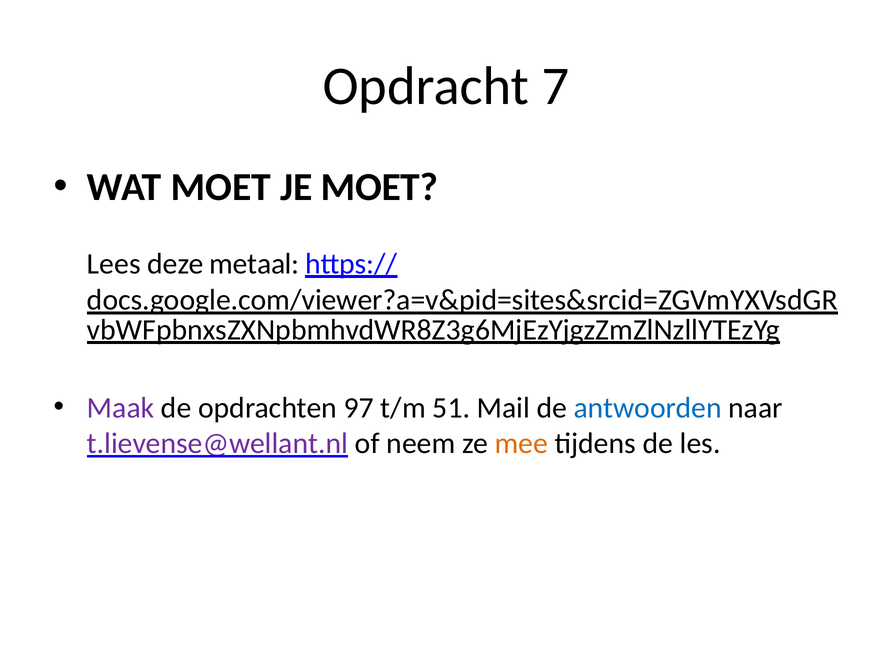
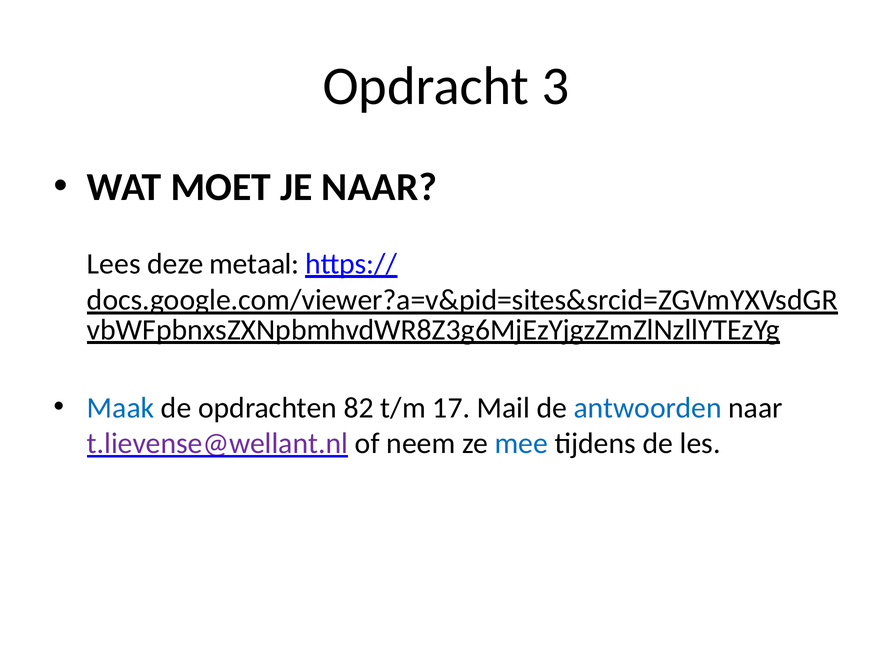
7: 7 -> 3
JE MOET: MOET -> NAAR
Maak colour: purple -> blue
97: 97 -> 82
51: 51 -> 17
mee colour: orange -> blue
